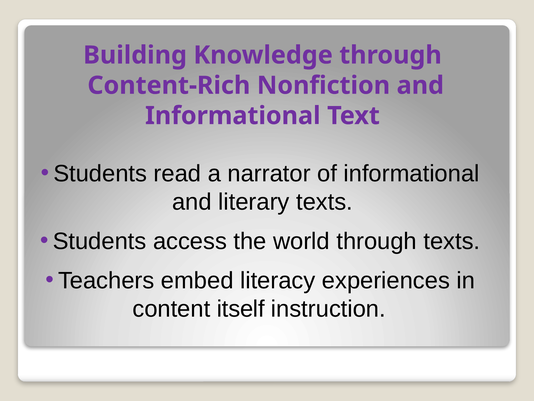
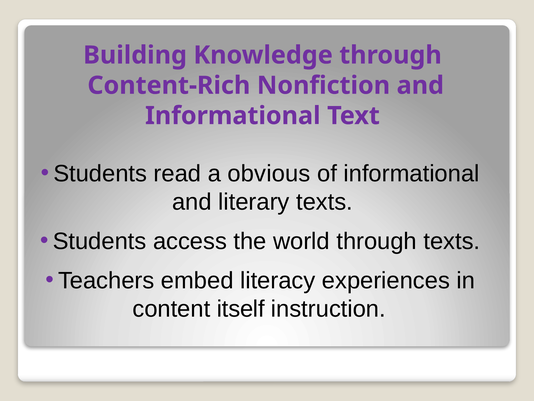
narrator: narrator -> obvious
